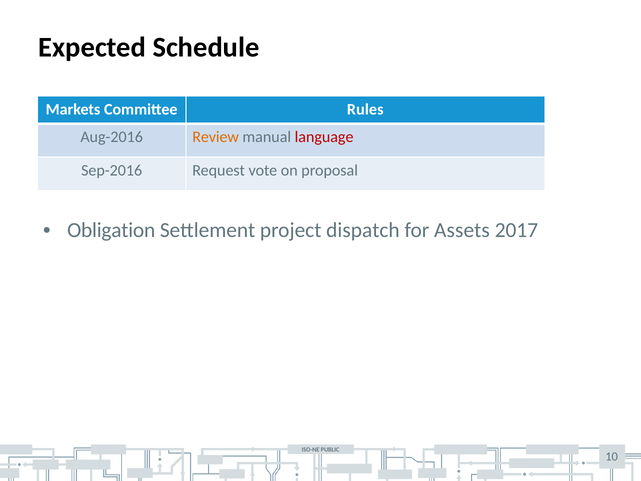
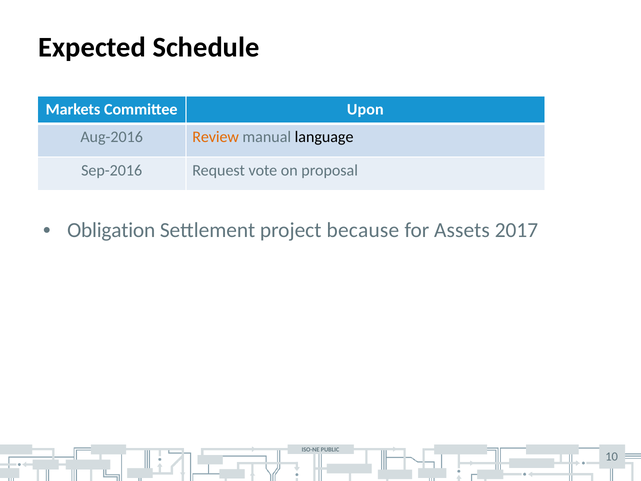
Rules: Rules -> Upon
language colour: red -> black
dispatch: dispatch -> because
